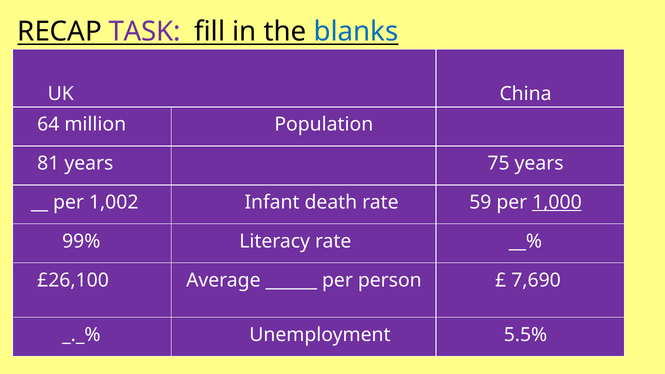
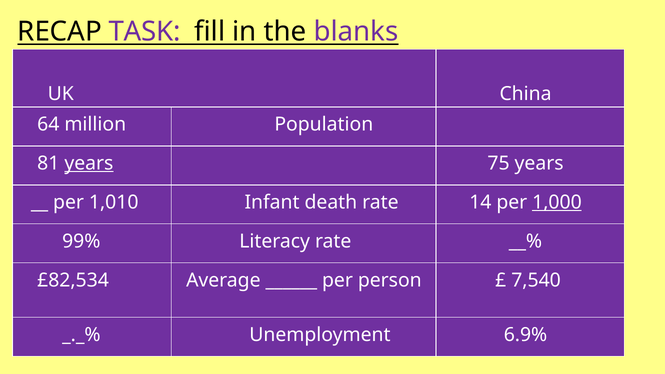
blanks colour: blue -> purple
years at (89, 163) underline: none -> present
1,002: 1,002 -> 1,010
59: 59 -> 14
£26,100: £26,100 -> £82,534
7,690: 7,690 -> 7,540
5.5%: 5.5% -> 6.9%
